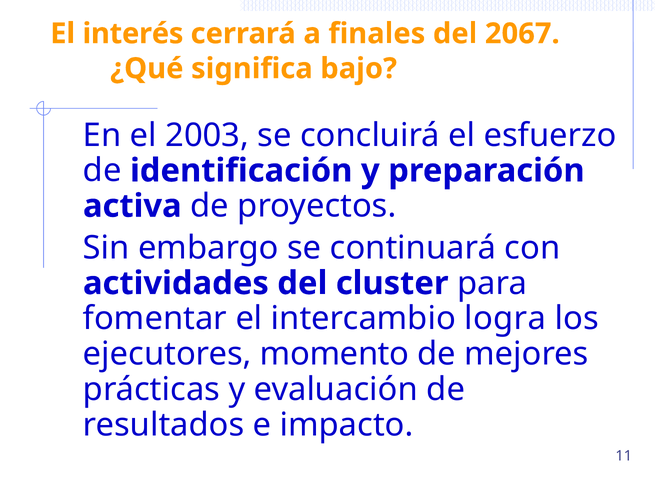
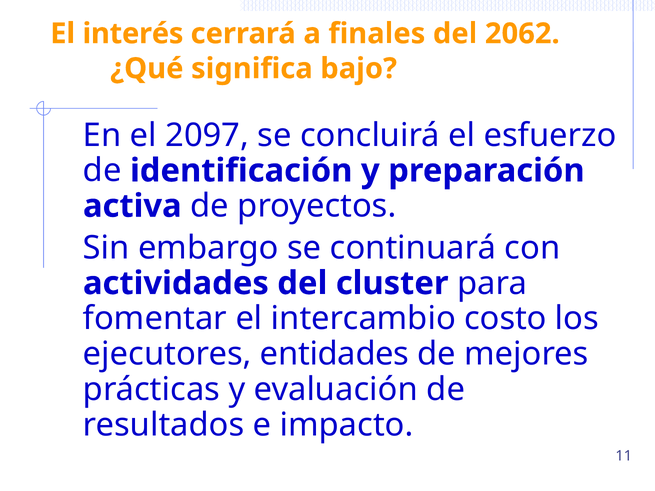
2067: 2067 -> 2062
2003: 2003 -> 2097
logra: logra -> costo
momento: momento -> entidades
